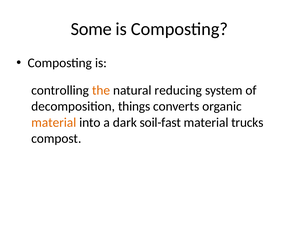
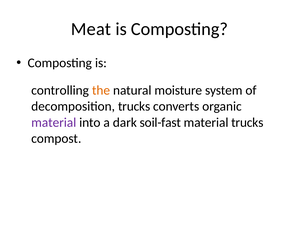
Some: Some -> Meat
reducing: reducing -> moisture
decomposition things: things -> trucks
material at (54, 122) colour: orange -> purple
